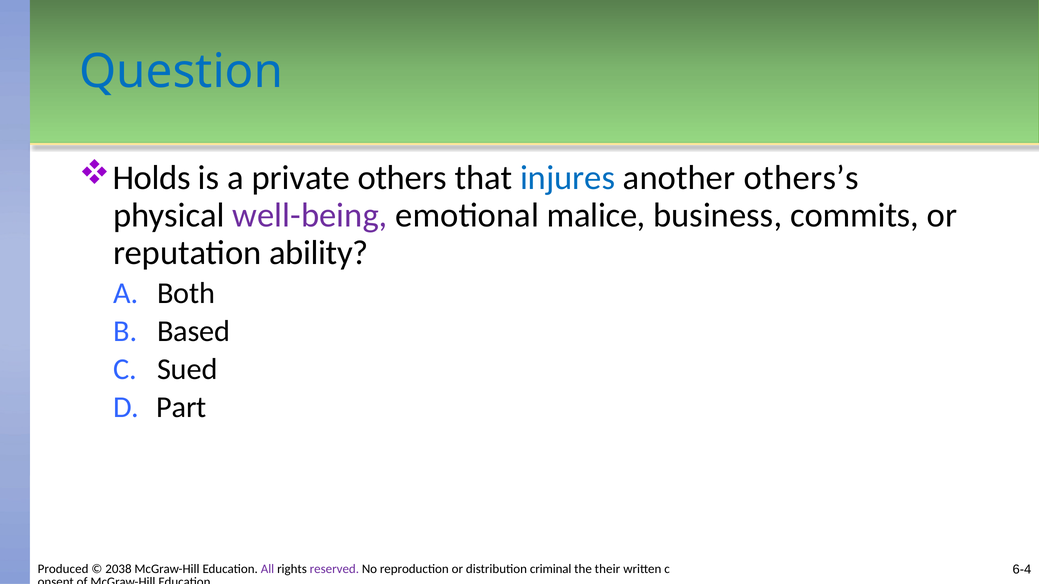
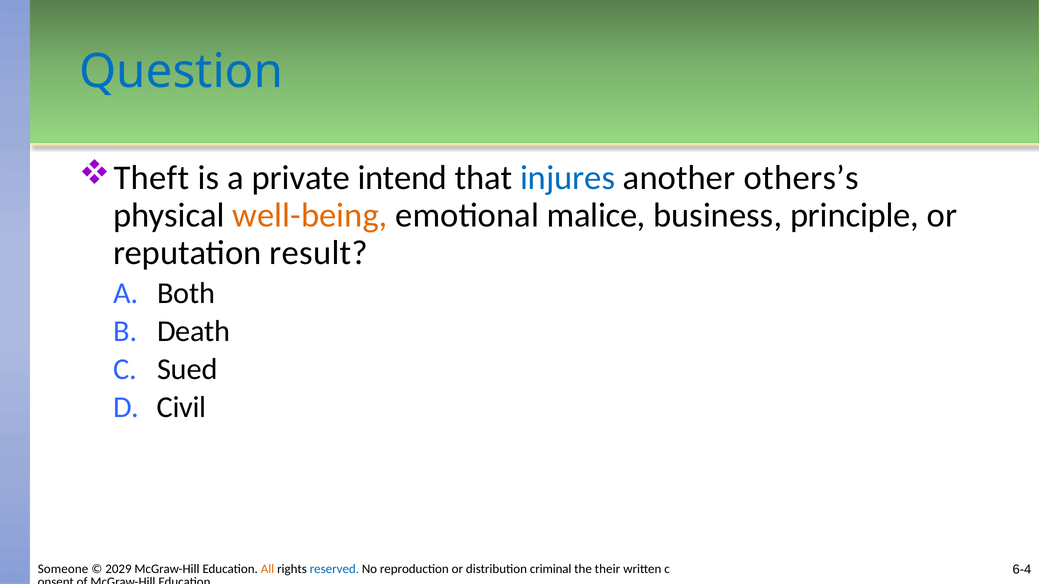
Holds: Holds -> Theft
others: others -> intend
well-being colour: purple -> orange
commits: commits -> principle
ability: ability -> result
Based: Based -> Death
Part: Part -> Civil
Produced: Produced -> Someone
2038: 2038 -> 2029
All colour: purple -> orange
reserved colour: purple -> blue
